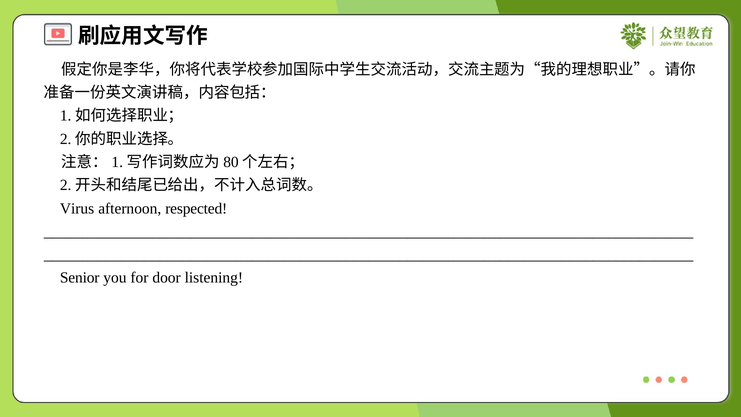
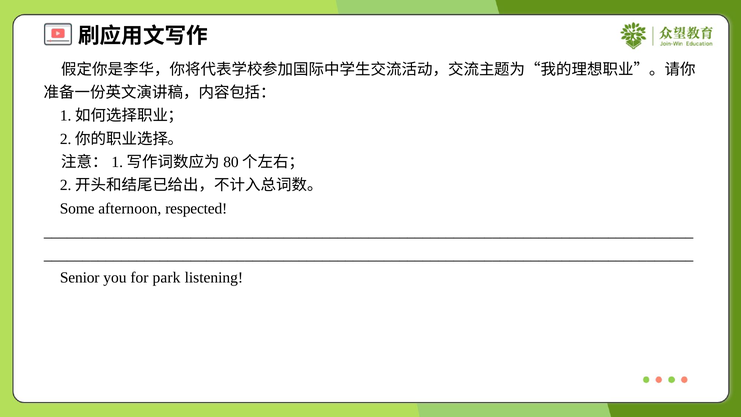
Virus: Virus -> Some
door: door -> park
